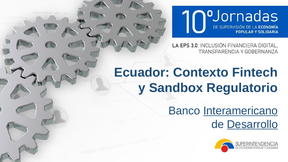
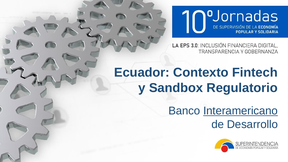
Desarrollo underline: present -> none
